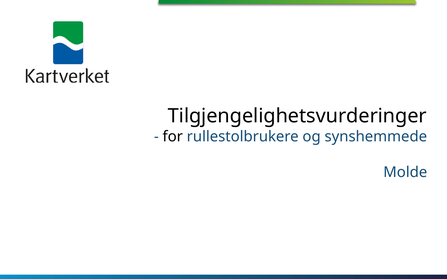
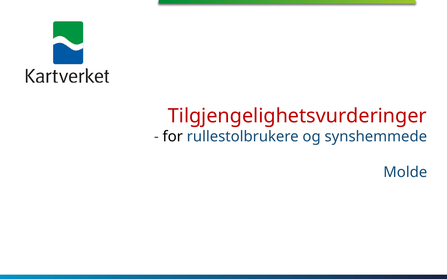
Tilgjengelighetsvurderinger colour: black -> red
